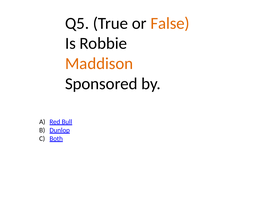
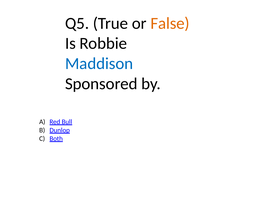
Maddison colour: orange -> blue
